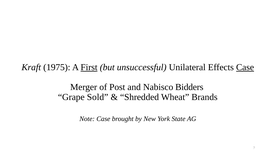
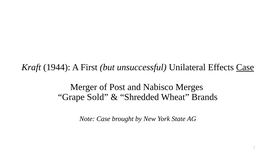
1975: 1975 -> 1944
First underline: present -> none
Bidders: Bidders -> Merges
